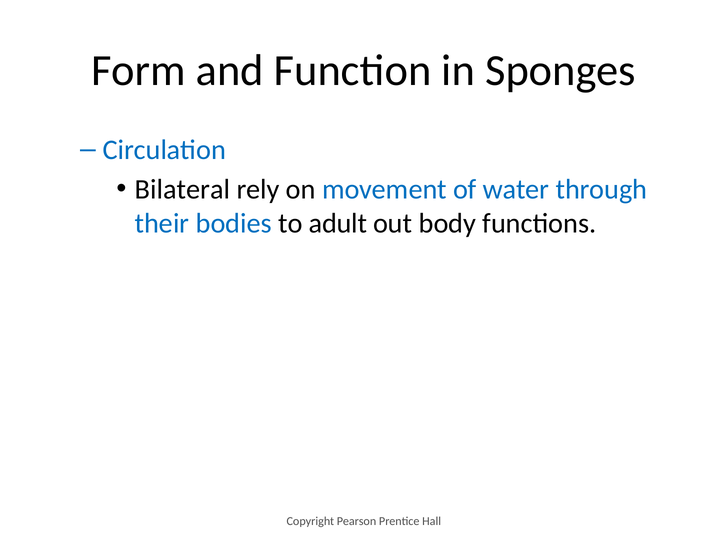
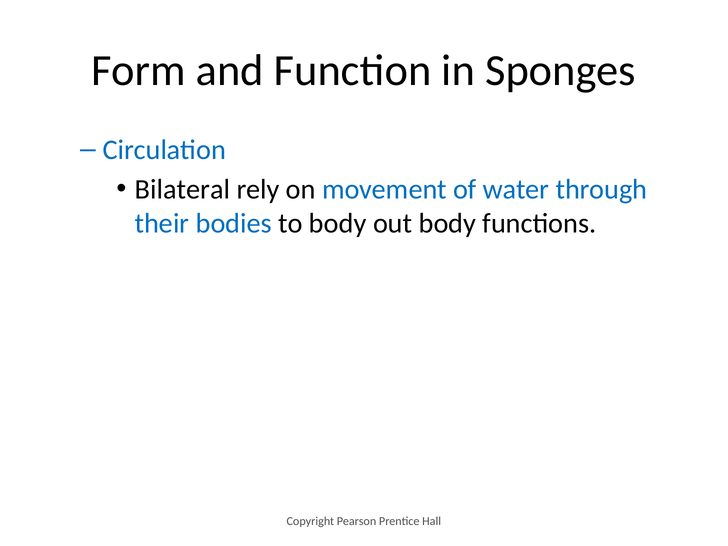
to adult: adult -> body
